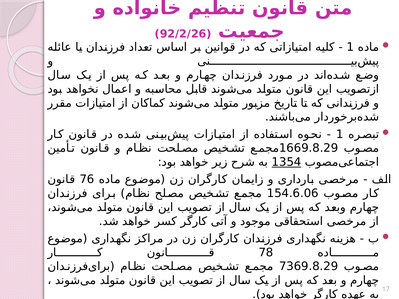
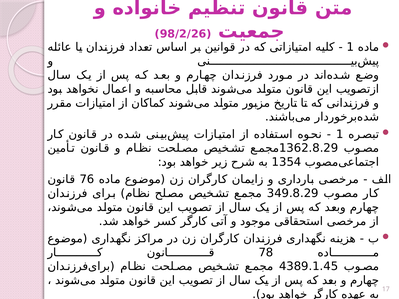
92/2/26: 92/2/26 -> 98/2/26
1669.8.29: 1669.8.29 -> 1362.8.29
1354 at (287, 162) underline: present -> none
154.6.06: 154.6.06 -> 349.8.29
7369.8.29: 7369.8.29 -> 4389.1.45
